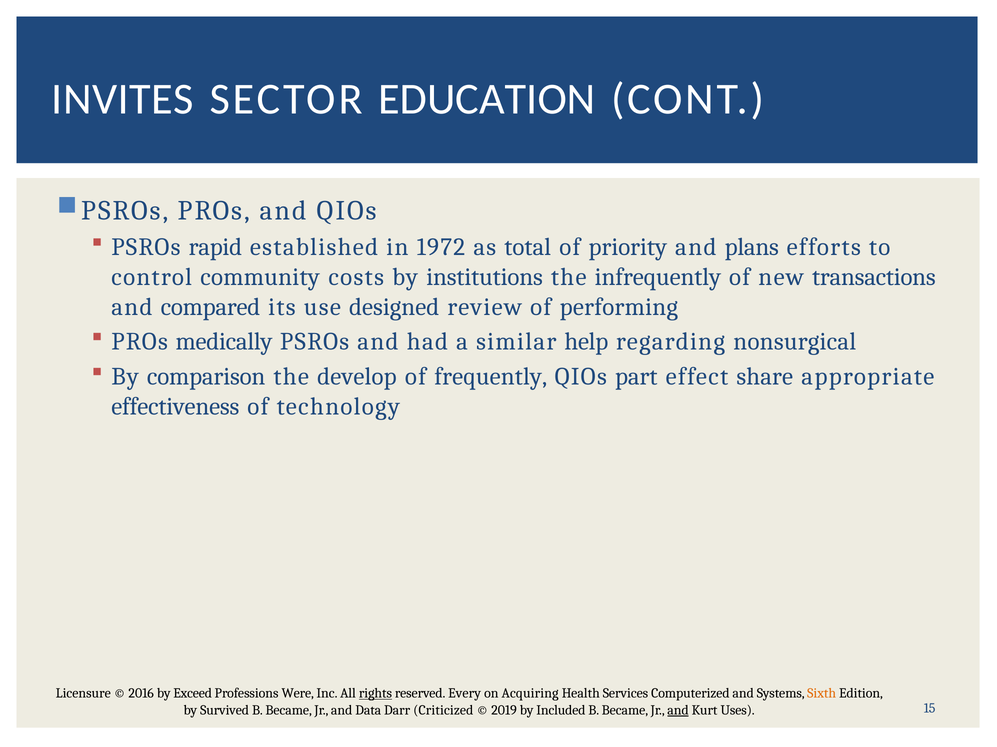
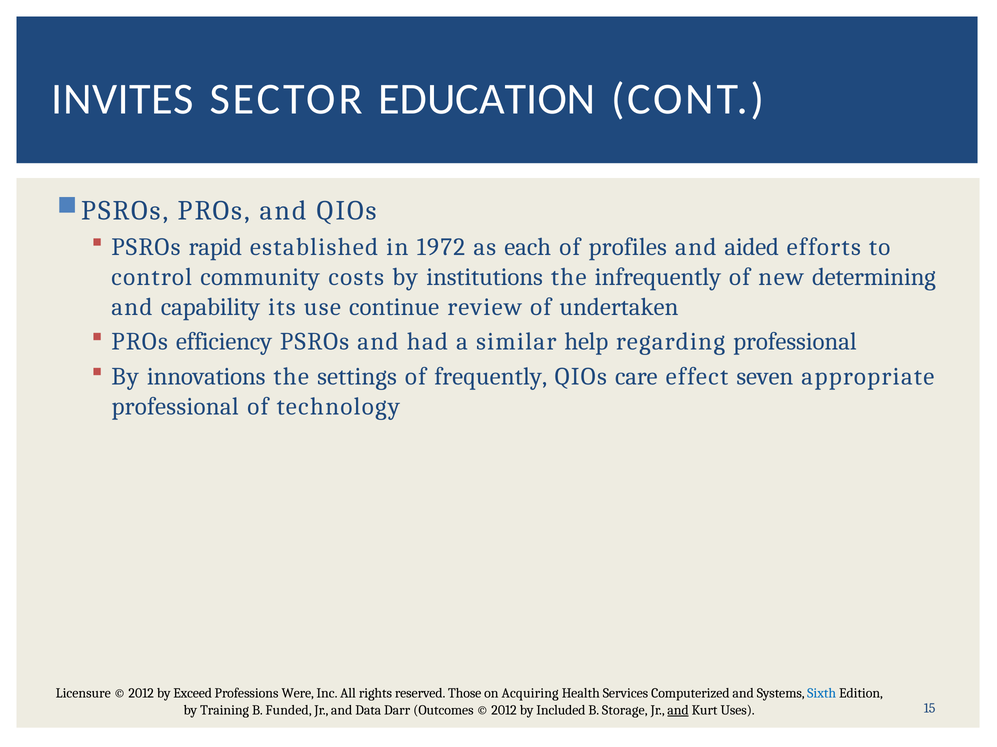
total: total -> each
priority: priority -> profiles
plans: plans -> aided
transactions: transactions -> determining
compared: compared -> capability
designed: designed -> continue
performing: performing -> undertaken
medically: medically -> efficiency
regarding nonsurgical: nonsurgical -> professional
comparison: comparison -> innovations
develop: develop -> settings
part: part -> care
share: share -> seven
effectiveness at (175, 407): effectiveness -> professional
2016 at (141, 694): 2016 -> 2012
rights underline: present -> none
Every: Every -> Those
Sixth colour: orange -> blue
Survived: Survived -> Training
Became at (289, 711): Became -> Funded
Criticized: Criticized -> Outcomes
2019 at (504, 711): 2019 -> 2012
Became at (625, 711): Became -> Storage
